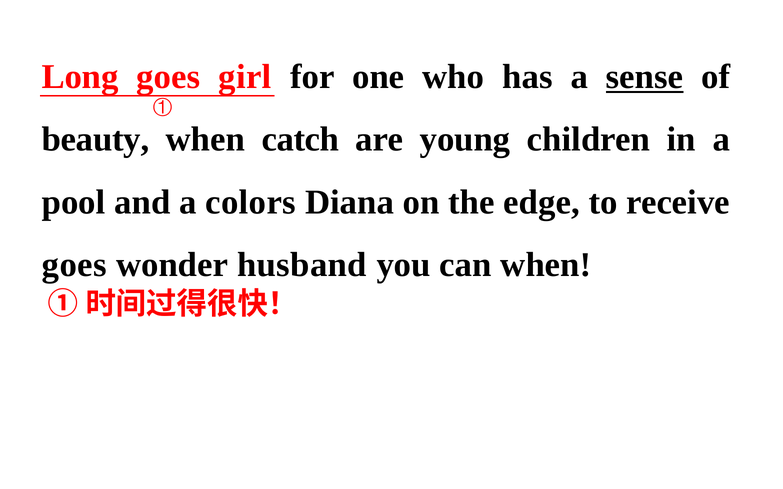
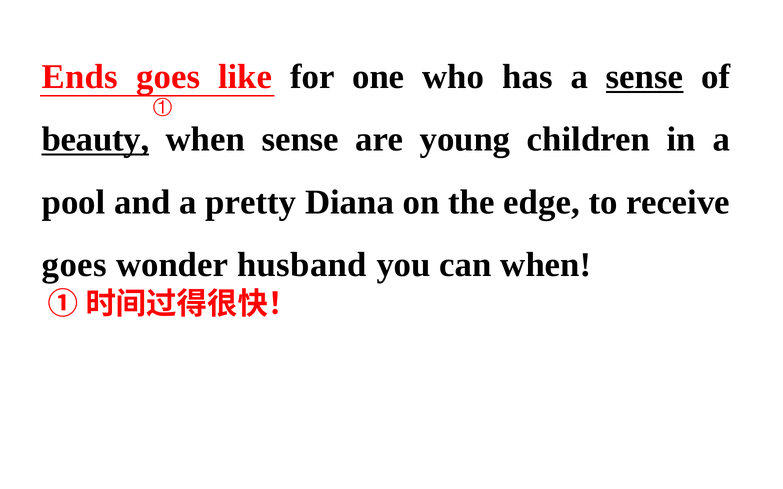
Long: Long -> Ends
girl: girl -> like
beauty underline: none -> present
when catch: catch -> sense
colors: colors -> pretty
